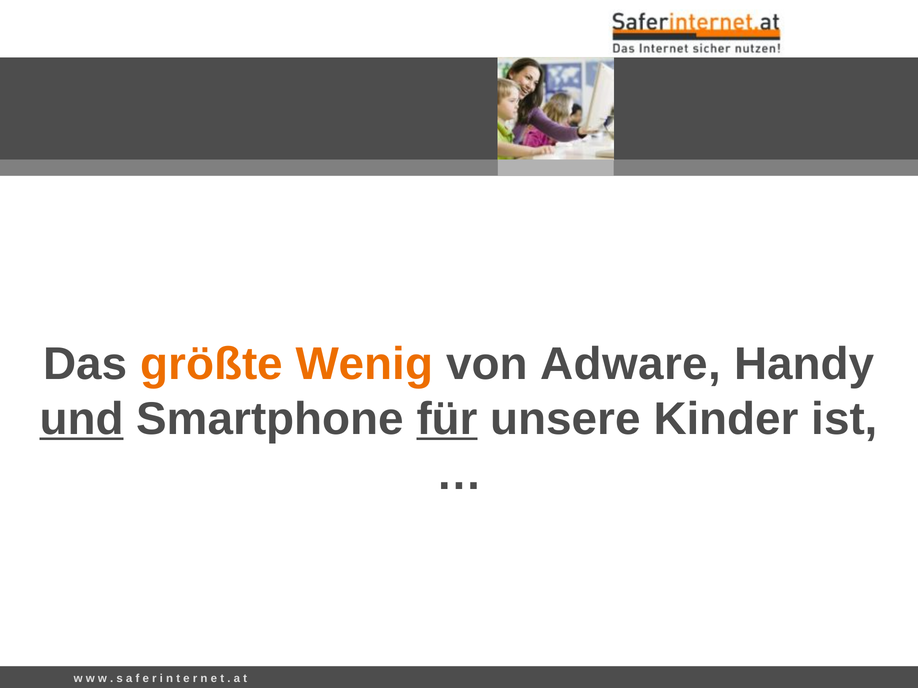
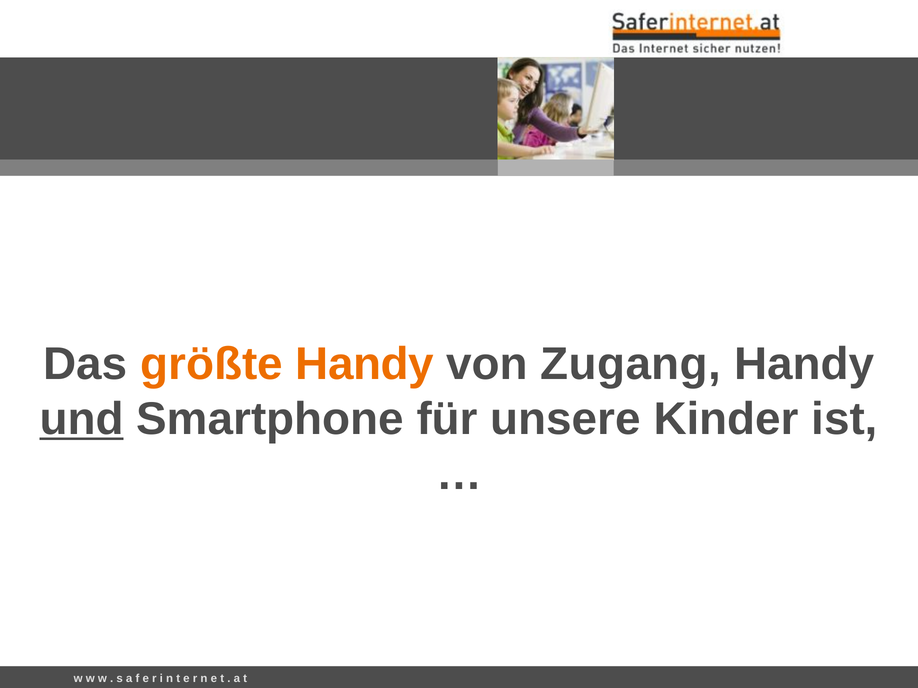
größte Wenig: Wenig -> Handy
Adware: Adware -> Zugang
für underline: present -> none
